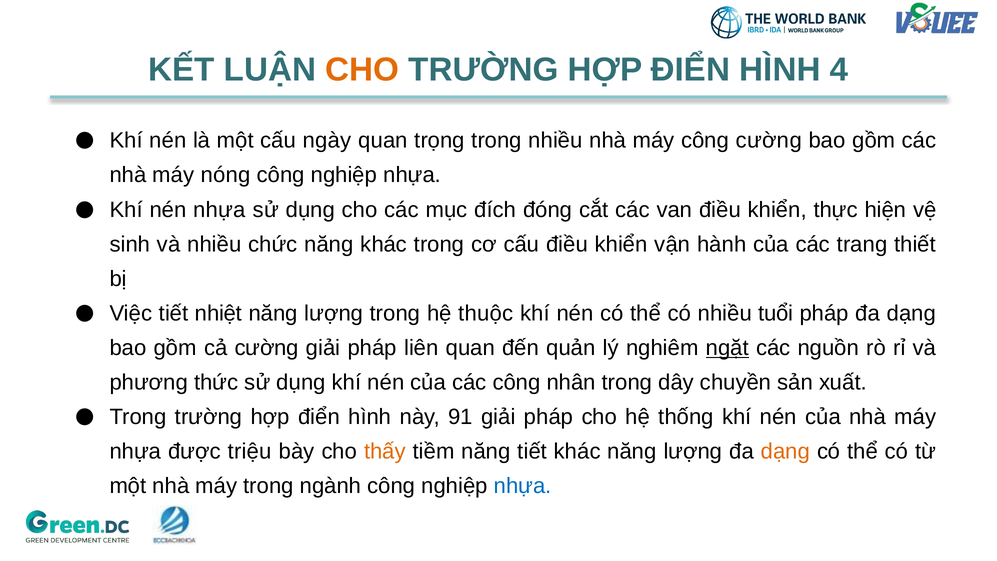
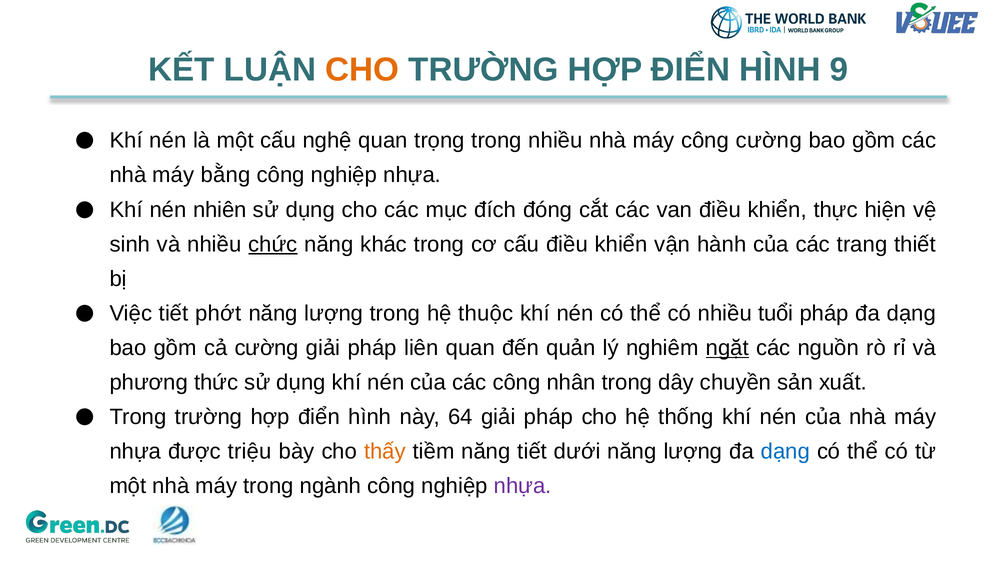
4: 4 -> 9
ngày: ngày -> nghệ
nóng: nóng -> bằng
nén nhựa: nhựa -> nhiên
chức underline: none -> present
nhiệt: nhiệt -> phớt
91: 91 -> 64
tiết khác: khác -> dưới
dạng at (785, 451) colour: orange -> blue
nhựa at (523, 486) colour: blue -> purple
